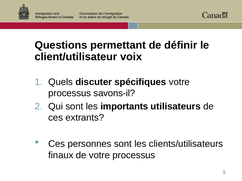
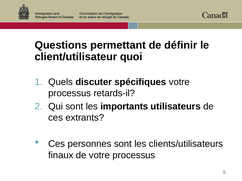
voix: voix -> quoi
savons-il: savons-il -> retards-il
